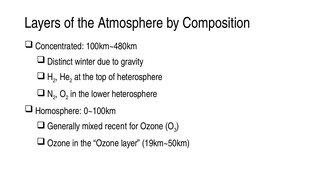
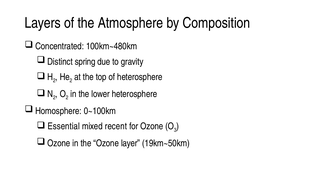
winter: winter -> spring
Generally: Generally -> Essential
